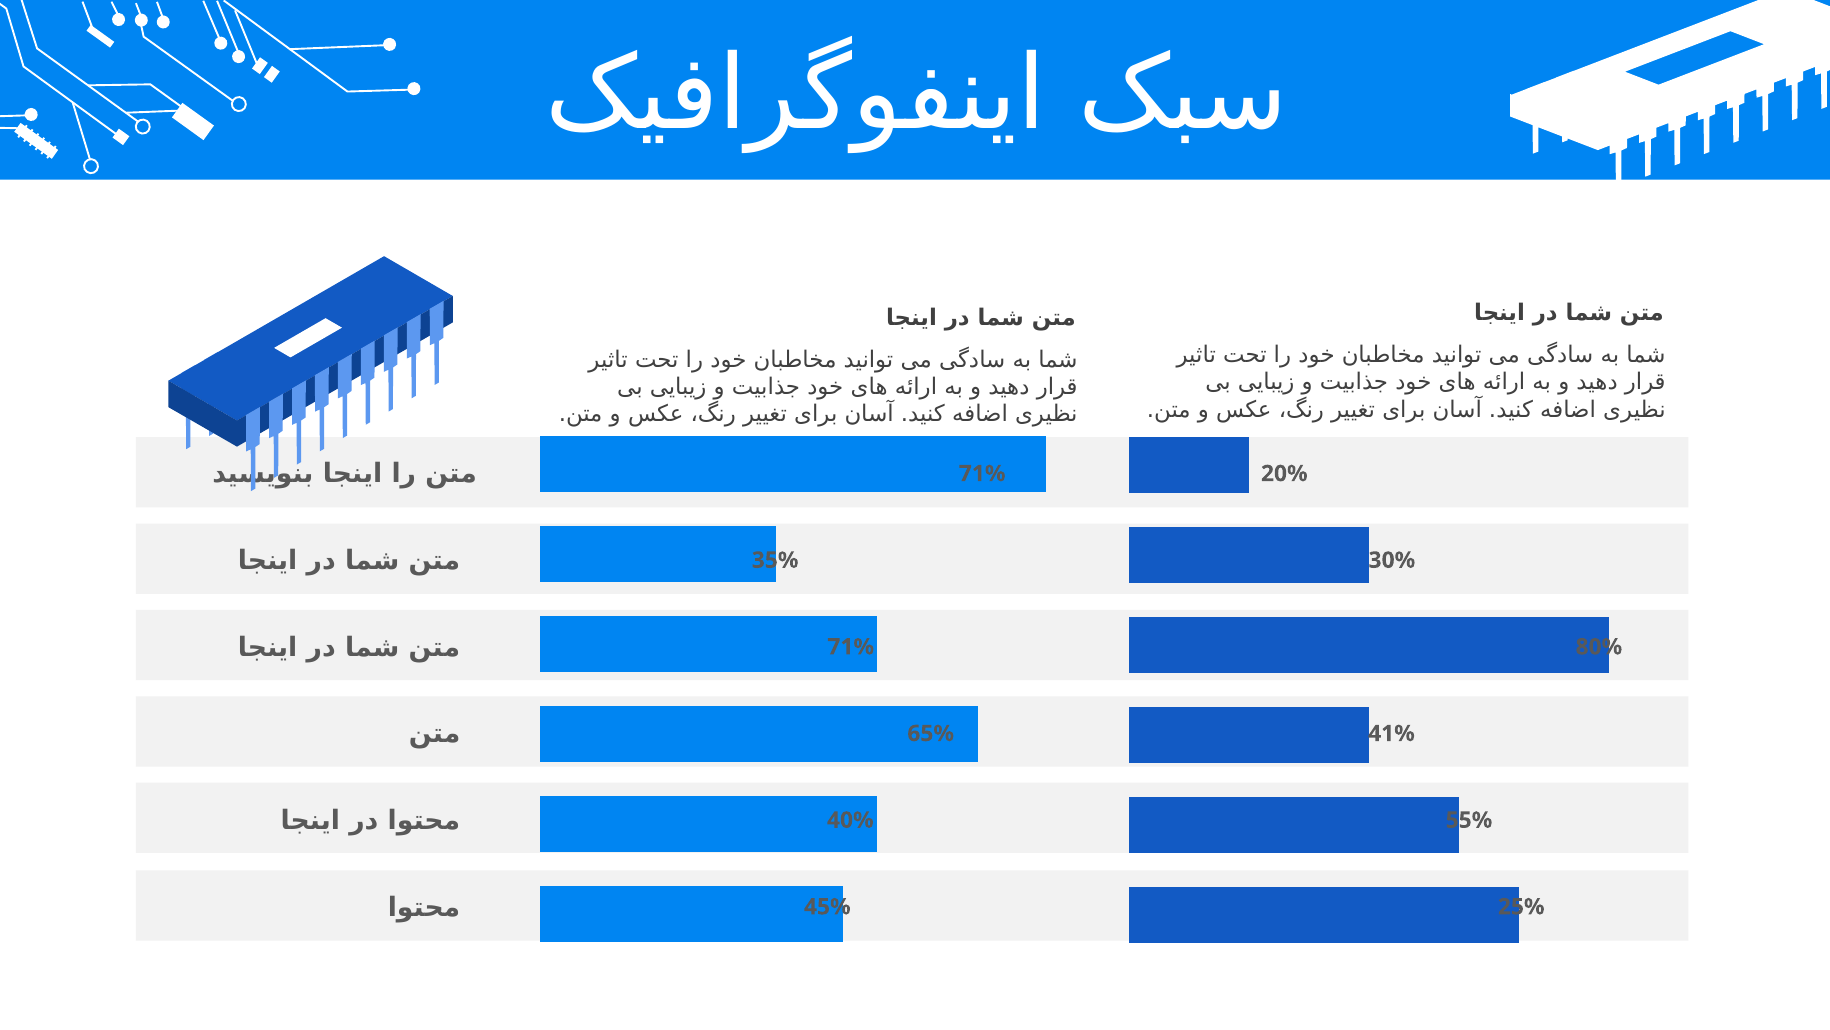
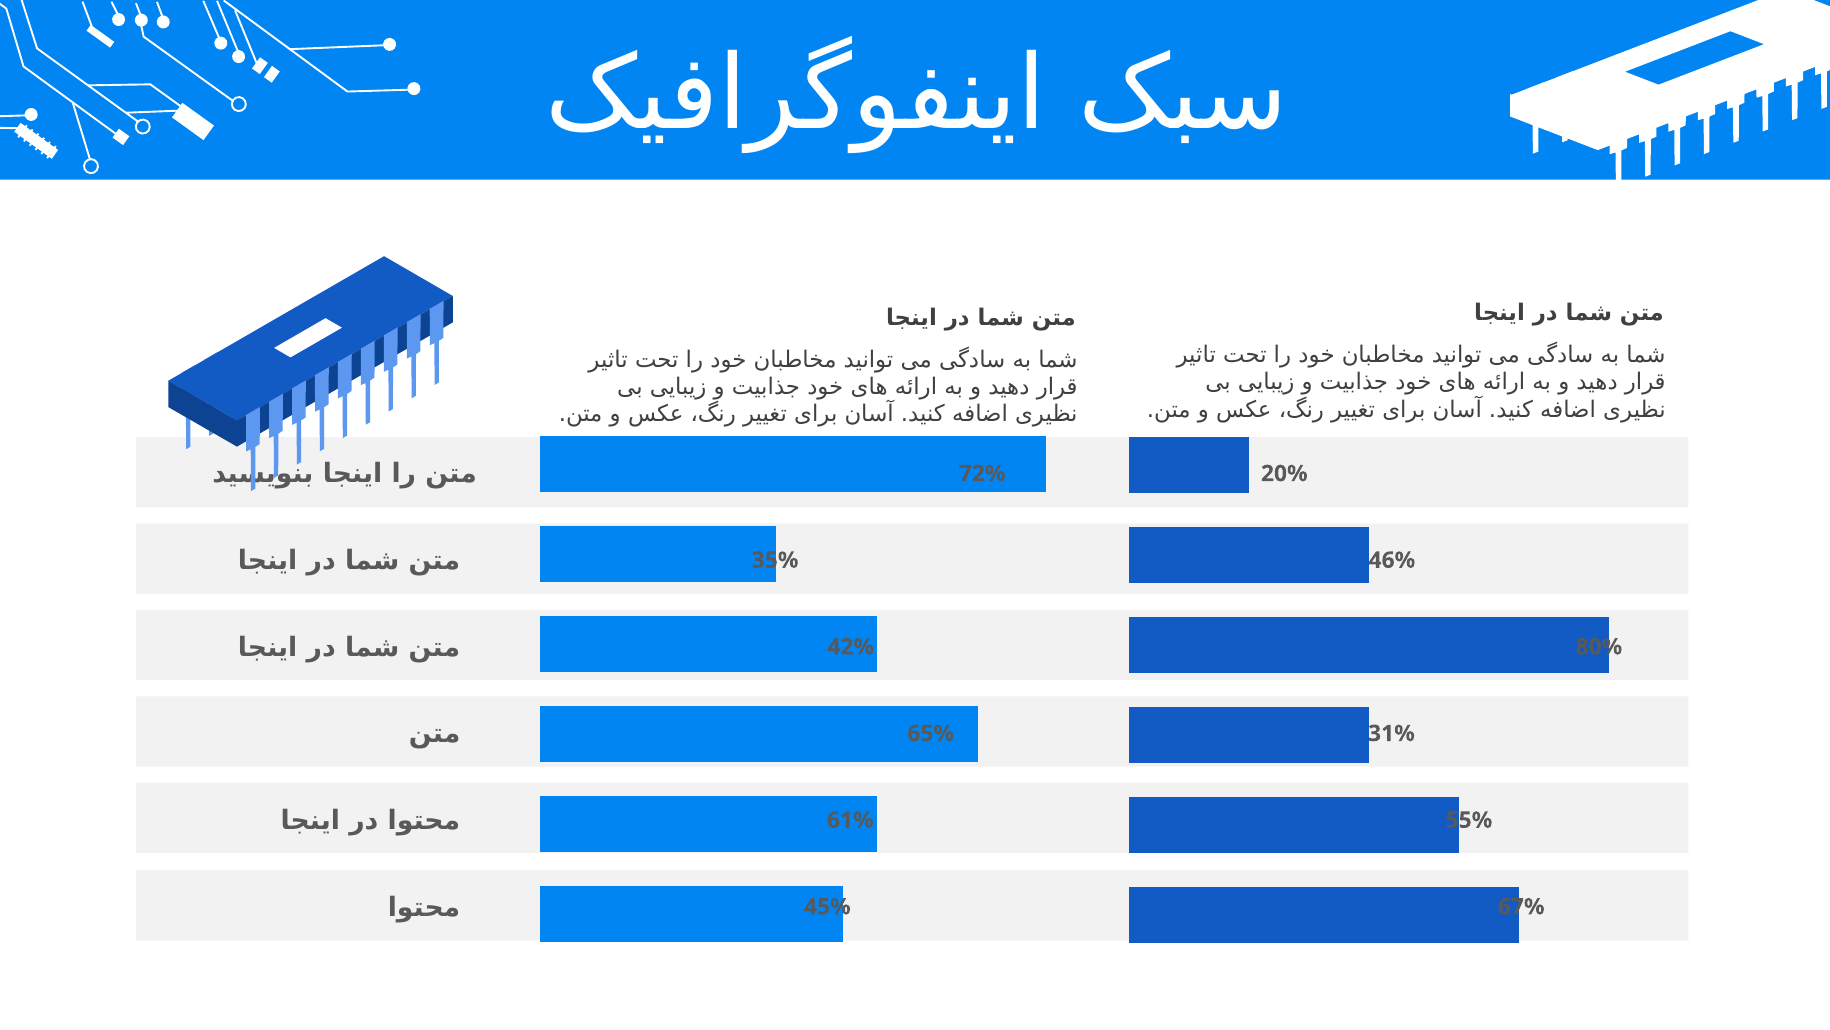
71% at (982, 473): 71% -> 72%
30%: 30% -> 46%
71% at (851, 647): 71% -> 42%
41%: 41% -> 31%
40%: 40% -> 61%
25%: 25% -> 67%
